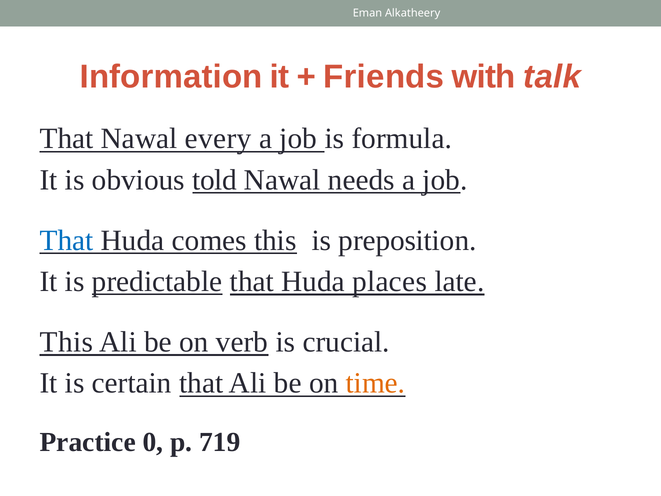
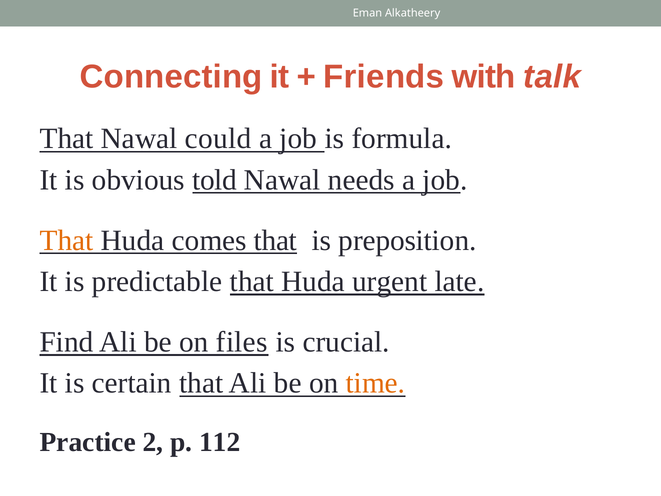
Information: Information -> Connecting
every: every -> could
That at (67, 240) colour: blue -> orange
comes this: this -> that
predictable underline: present -> none
places: places -> urgent
This at (66, 342): This -> Find
verb: verb -> files
0: 0 -> 2
719: 719 -> 112
